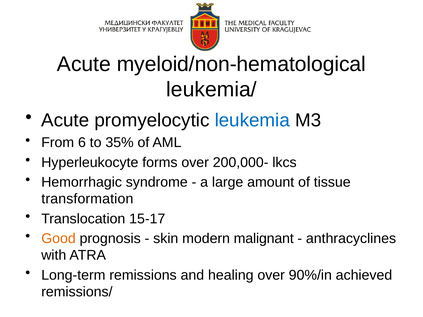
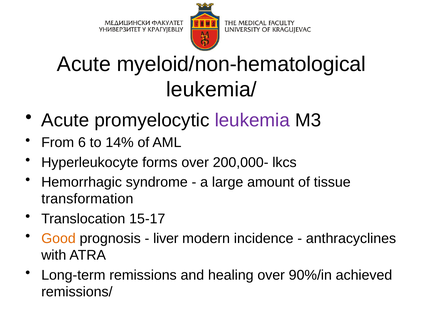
leukemia colour: blue -> purple
35%: 35% -> 14%
skin: skin -> liver
malignant: malignant -> incidence
